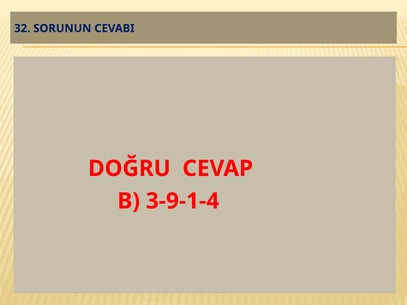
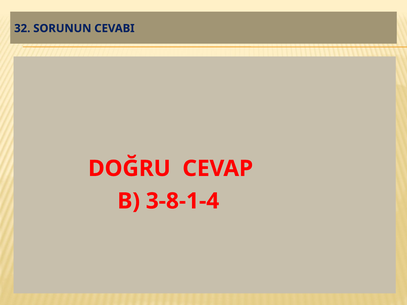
3-9-1-4: 3-9-1-4 -> 3-8-1-4
